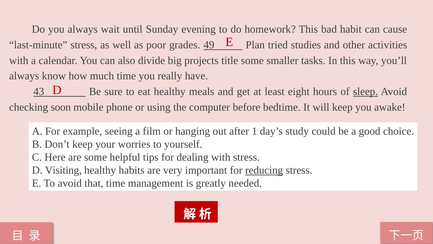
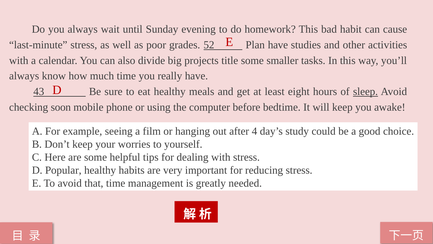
49: 49 -> 52
Plan tried: tried -> have
1: 1 -> 4
Visiting: Visiting -> Popular
reducing underline: present -> none
